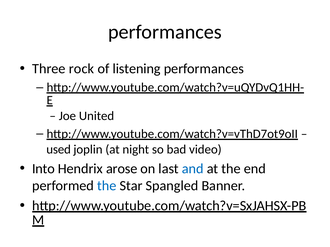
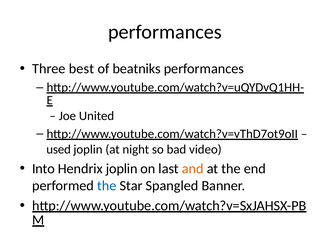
rock: rock -> best
listening: listening -> beatniks
Hendrix arose: arose -> joplin
and colour: blue -> orange
